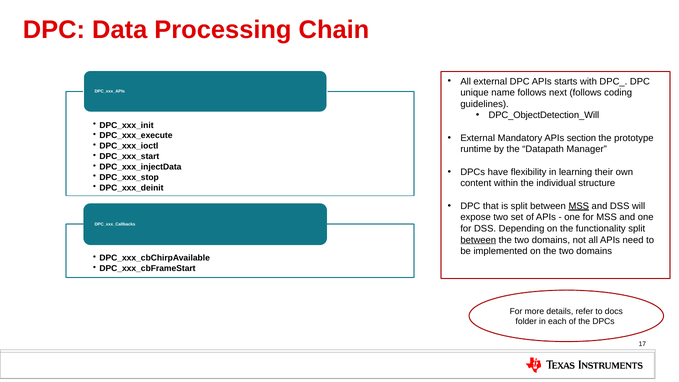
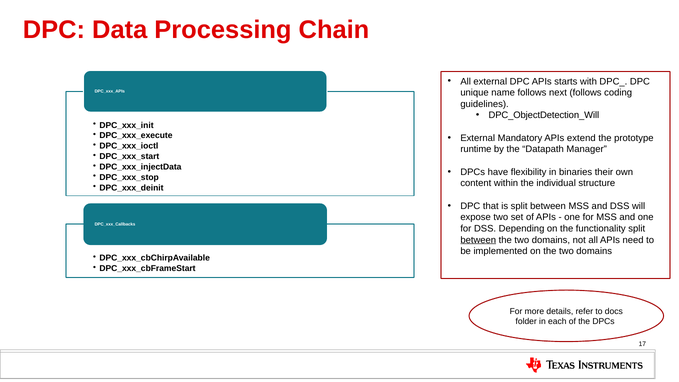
section: section -> extend
learning: learning -> binaries
MSS at (579, 206) underline: present -> none
